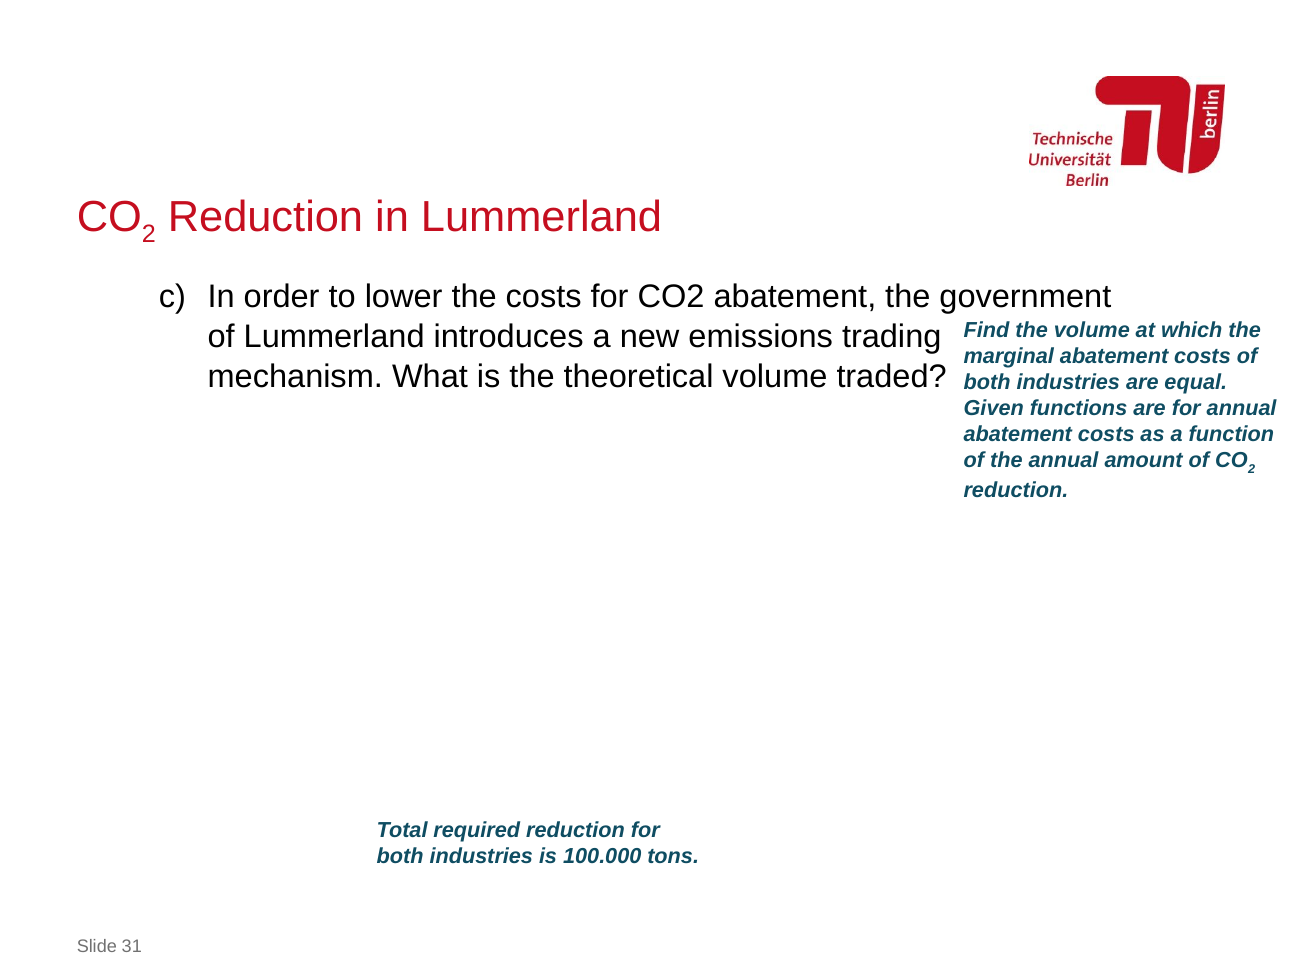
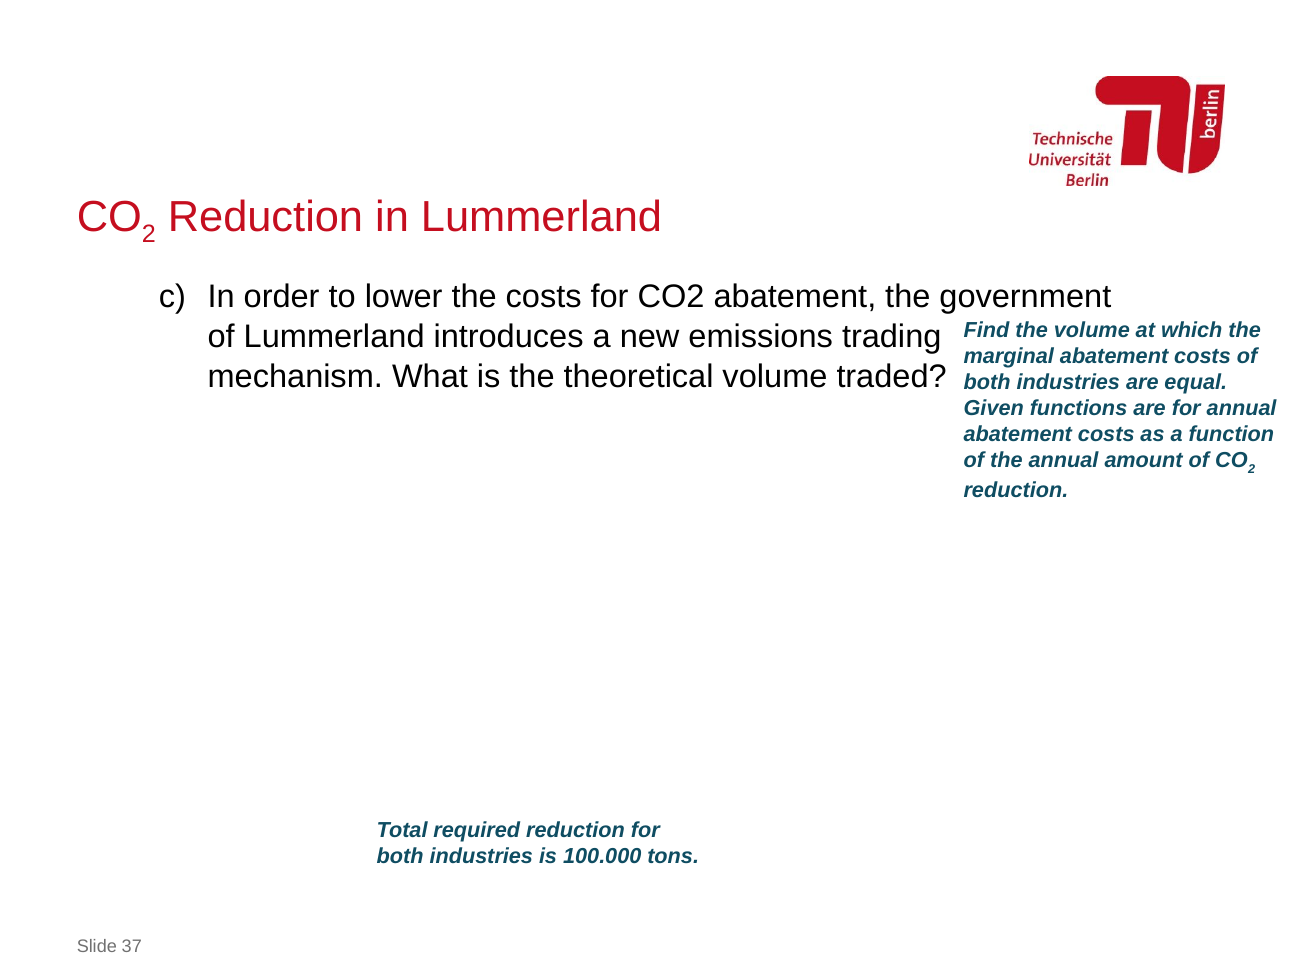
31: 31 -> 37
